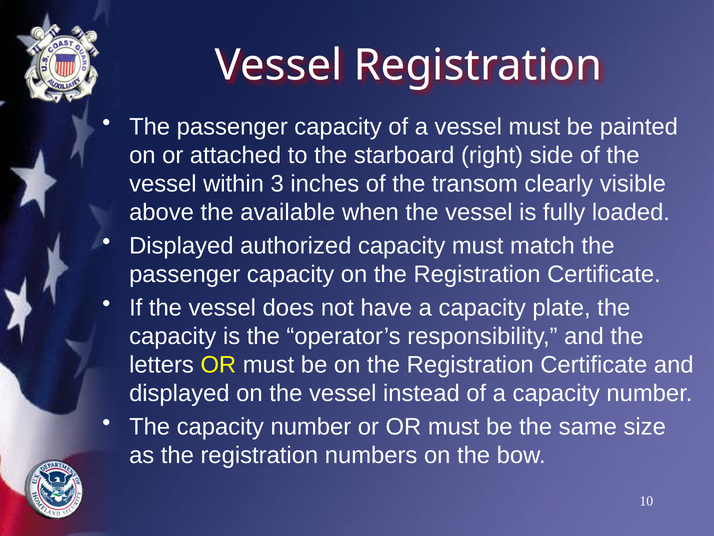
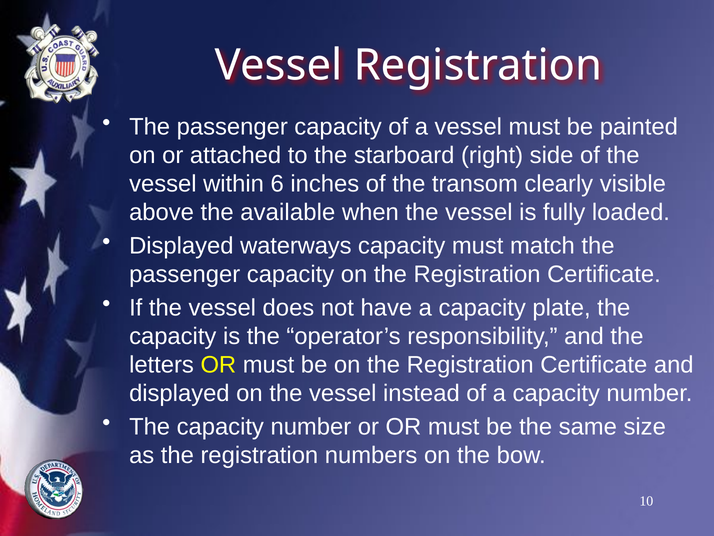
3: 3 -> 6
authorized: authorized -> waterways
